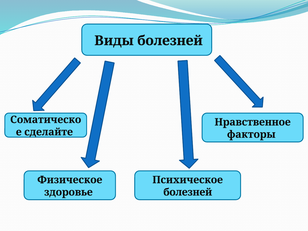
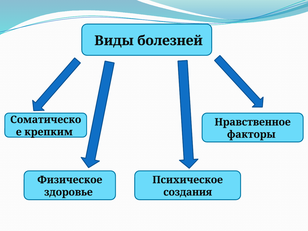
сделайте: сделайте -> крепким
болезней at (188, 192): болезней -> создания
